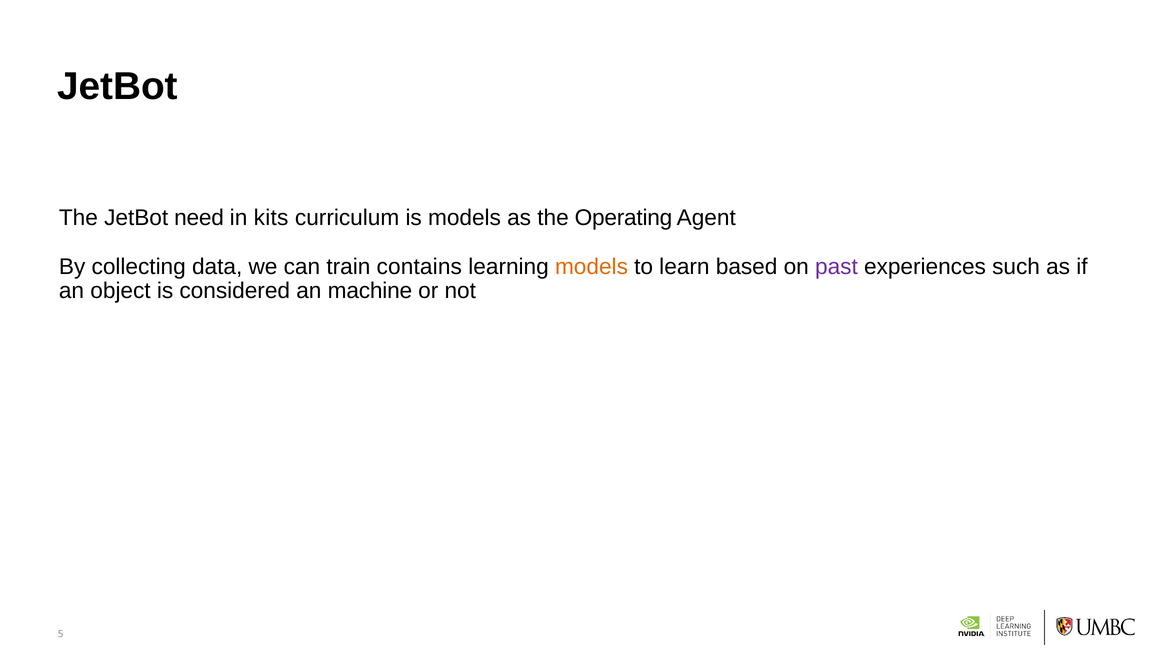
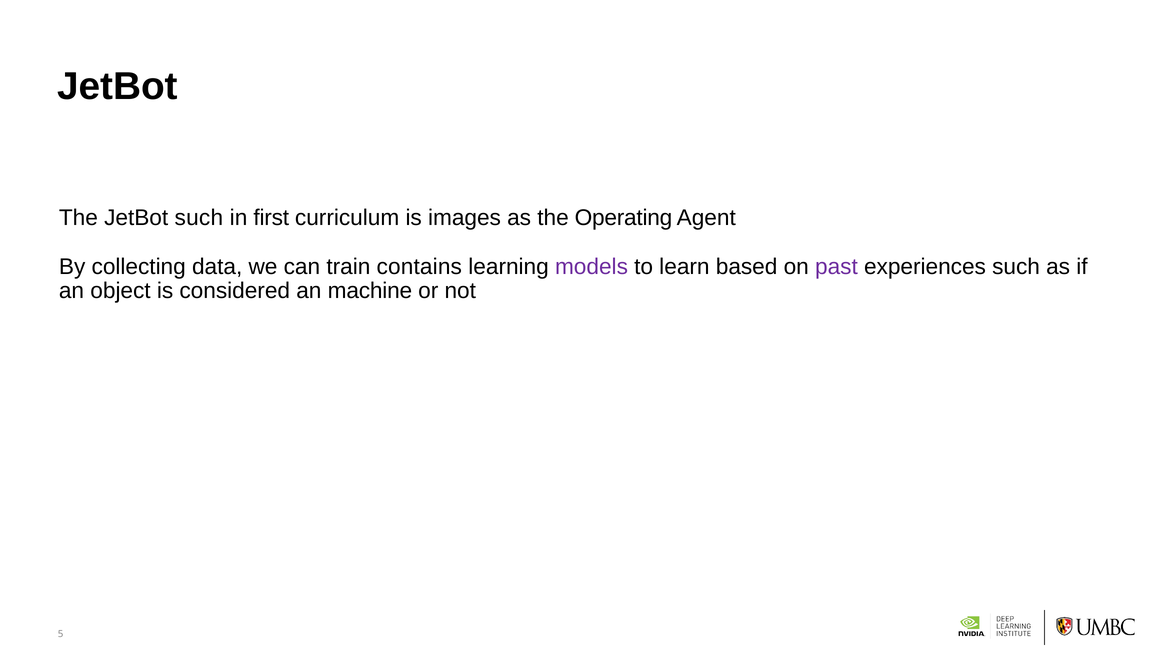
JetBot need: need -> such
kits: kits -> first
is models: models -> images
models at (591, 267) colour: orange -> purple
